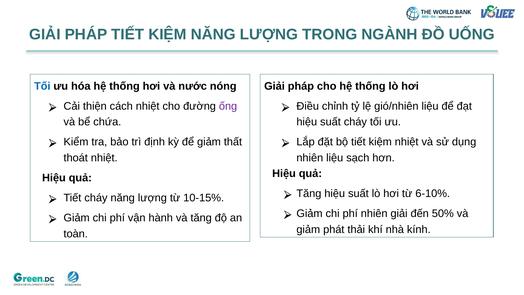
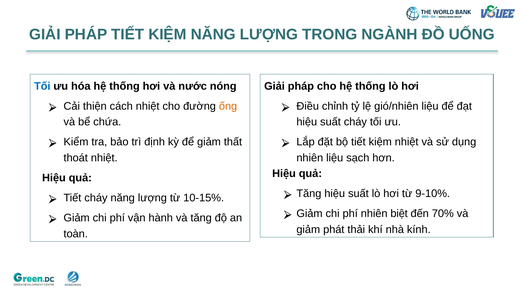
ống colour: purple -> orange
6-10%: 6-10% -> 9-10%
nhiên giải: giải -> biệt
50%: 50% -> 70%
